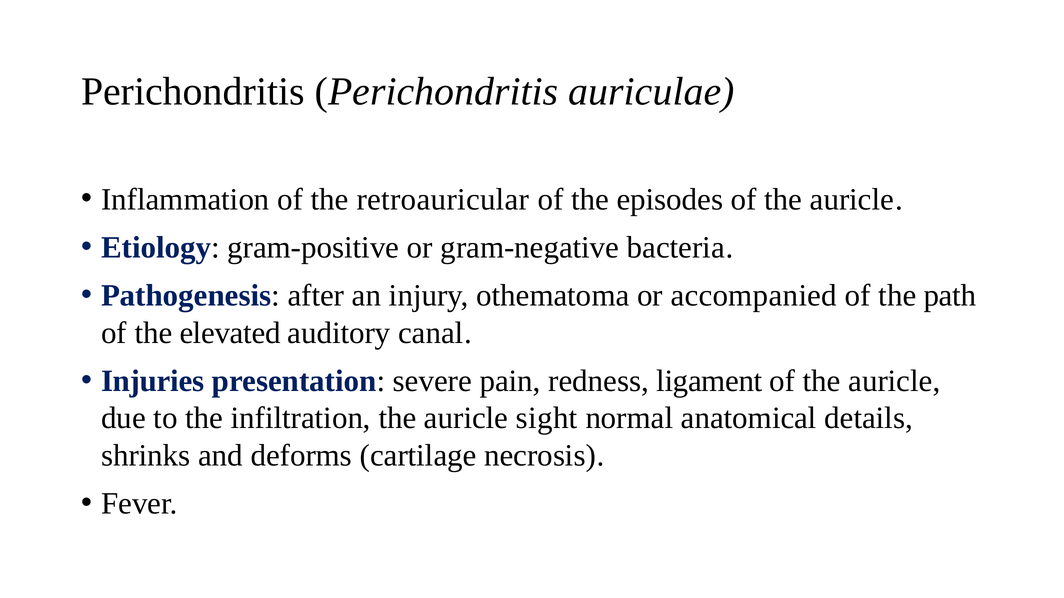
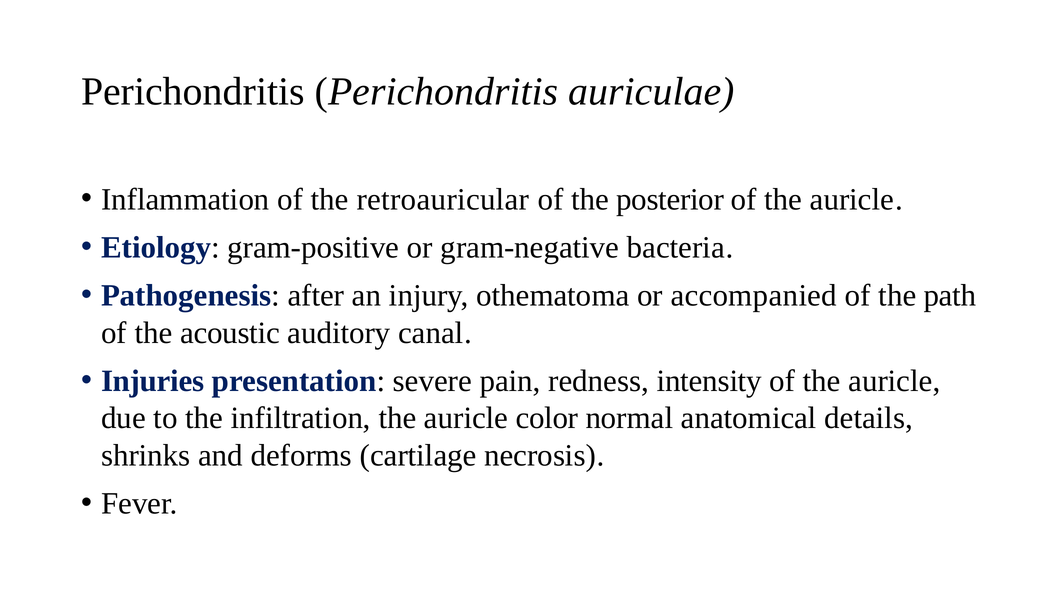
episodes: episodes -> posterior
elevated: elevated -> acoustic
ligament: ligament -> intensity
sight: sight -> color
